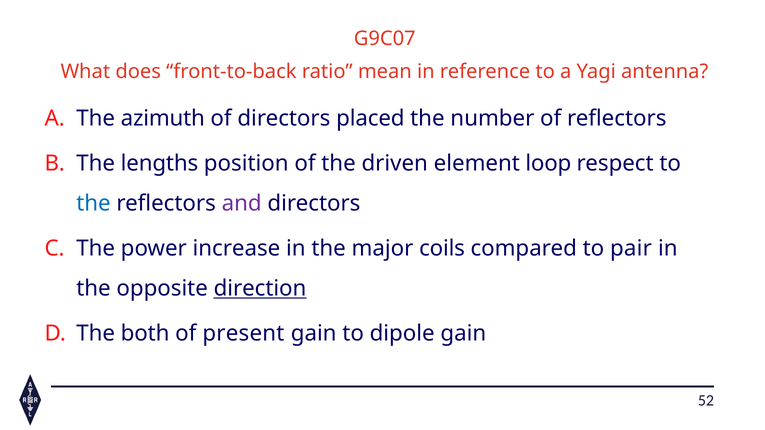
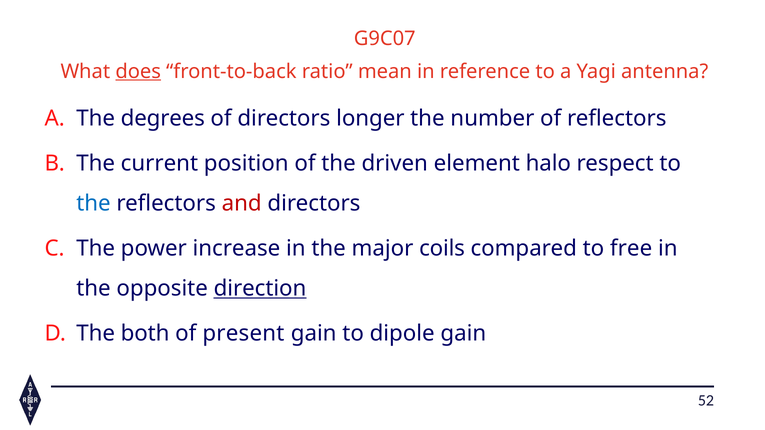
does underline: none -> present
azimuth: azimuth -> degrees
placed: placed -> longer
lengths: lengths -> current
loop: loop -> halo
and colour: purple -> red
pair: pair -> free
